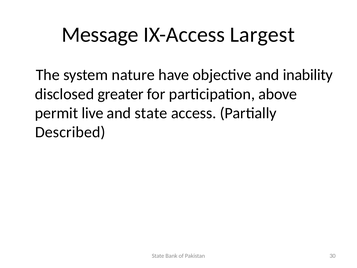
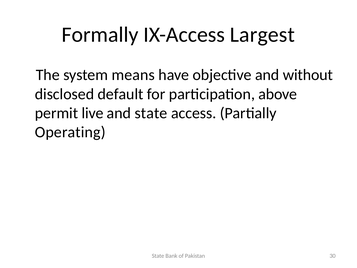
Message: Message -> Formally
nature: nature -> means
inability: inability -> without
greater: greater -> default
Described: Described -> Operating
